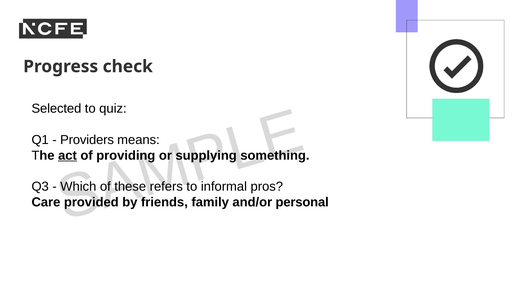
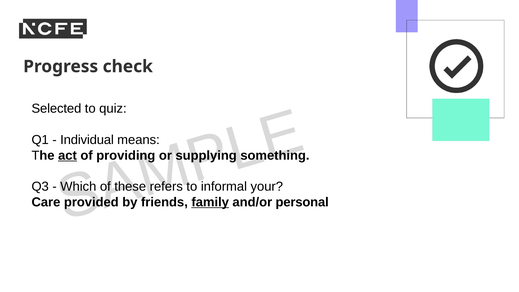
Providers: Providers -> Individual
pros: pros -> your
family underline: none -> present
